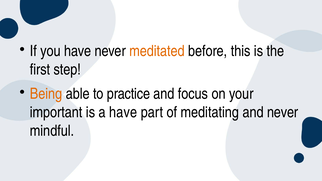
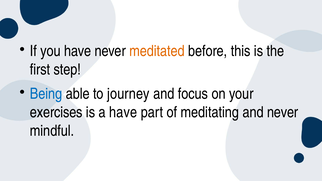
Being colour: orange -> blue
practice: practice -> journey
important: important -> exercises
